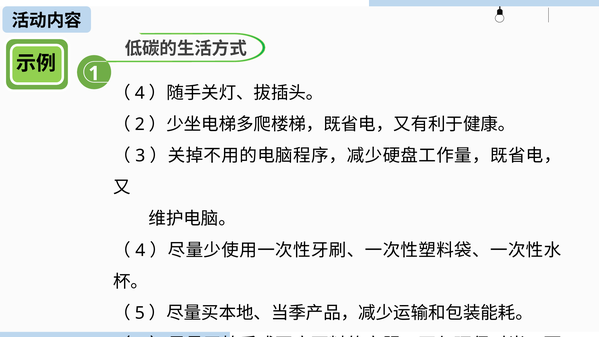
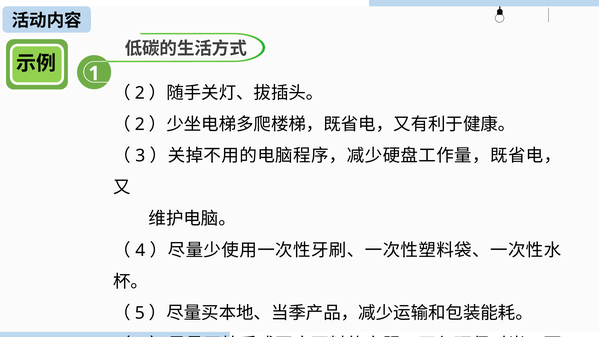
4 at (140, 93): 4 -> 2
